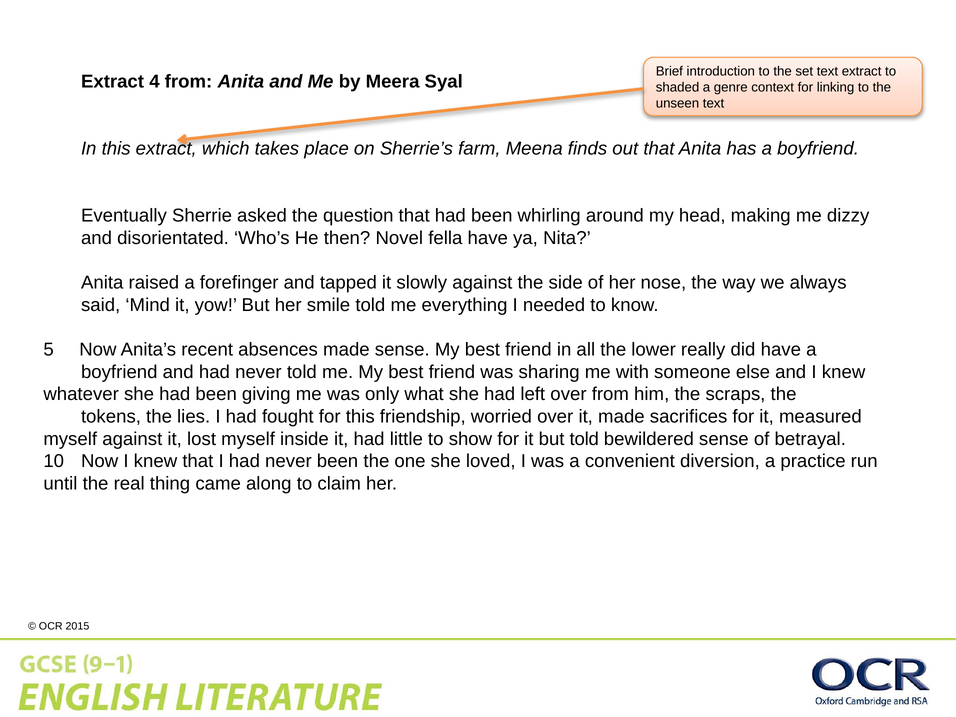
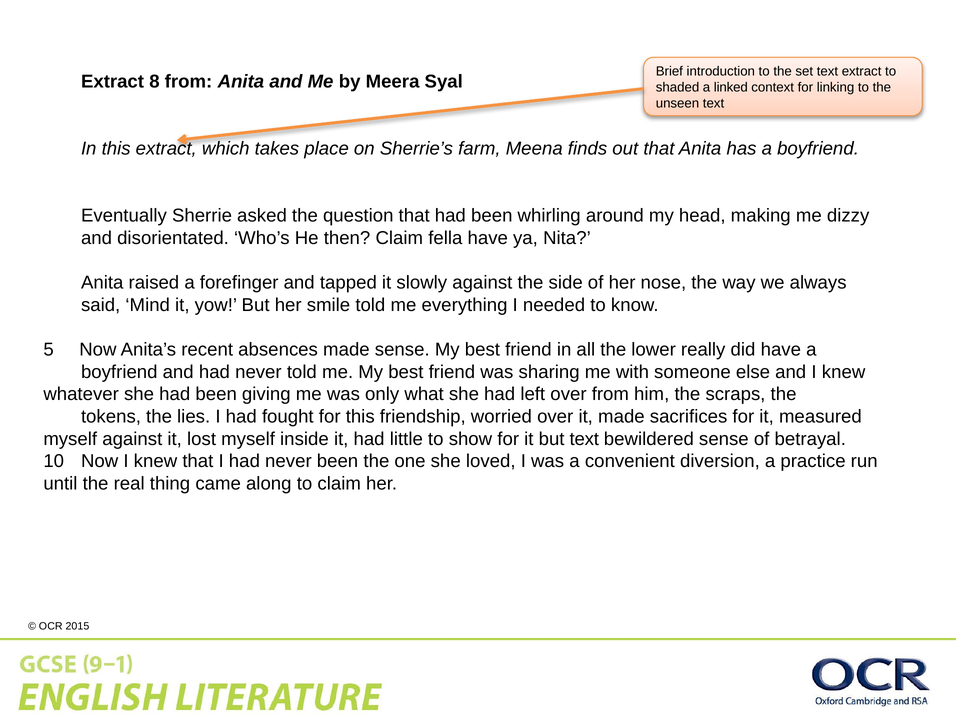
4: 4 -> 8
genre: genre -> linked
then Novel: Novel -> Claim
but told: told -> text
